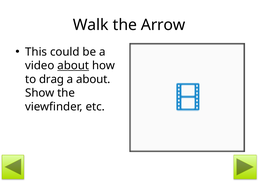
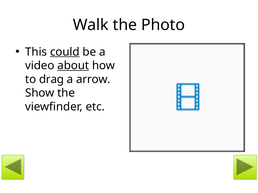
Arrow: Arrow -> Photo
could underline: none -> present
a about: about -> arrow
